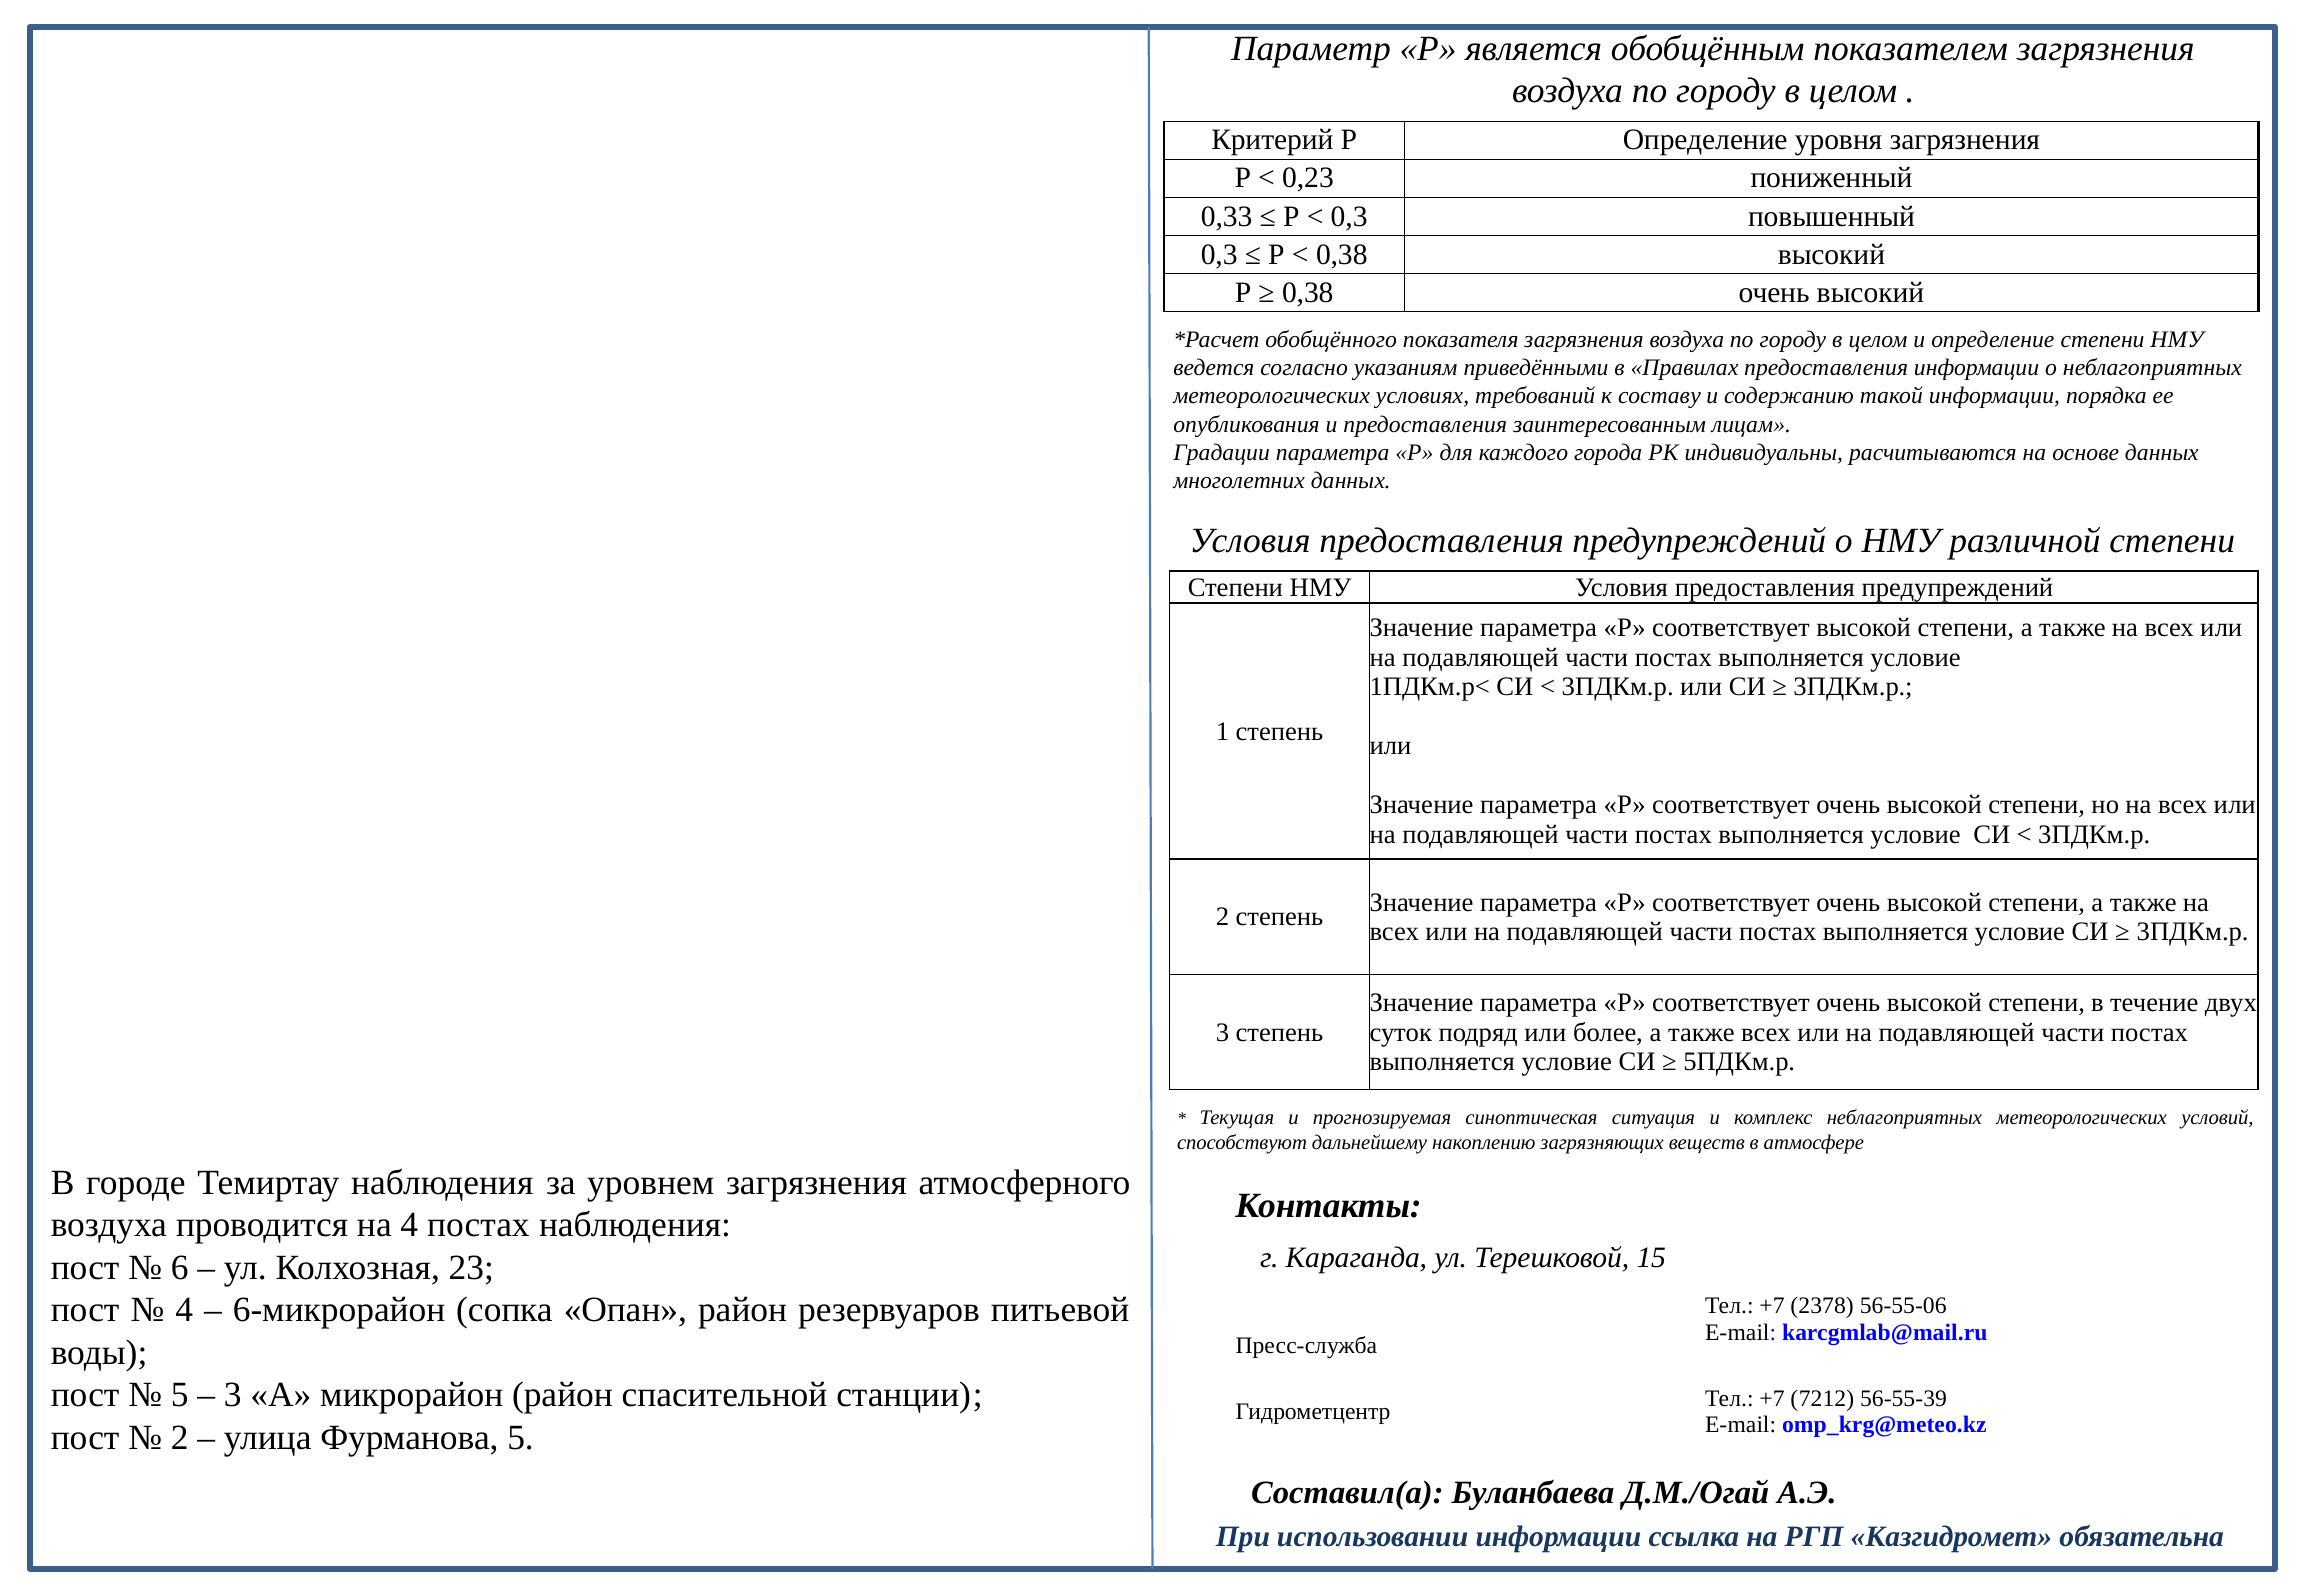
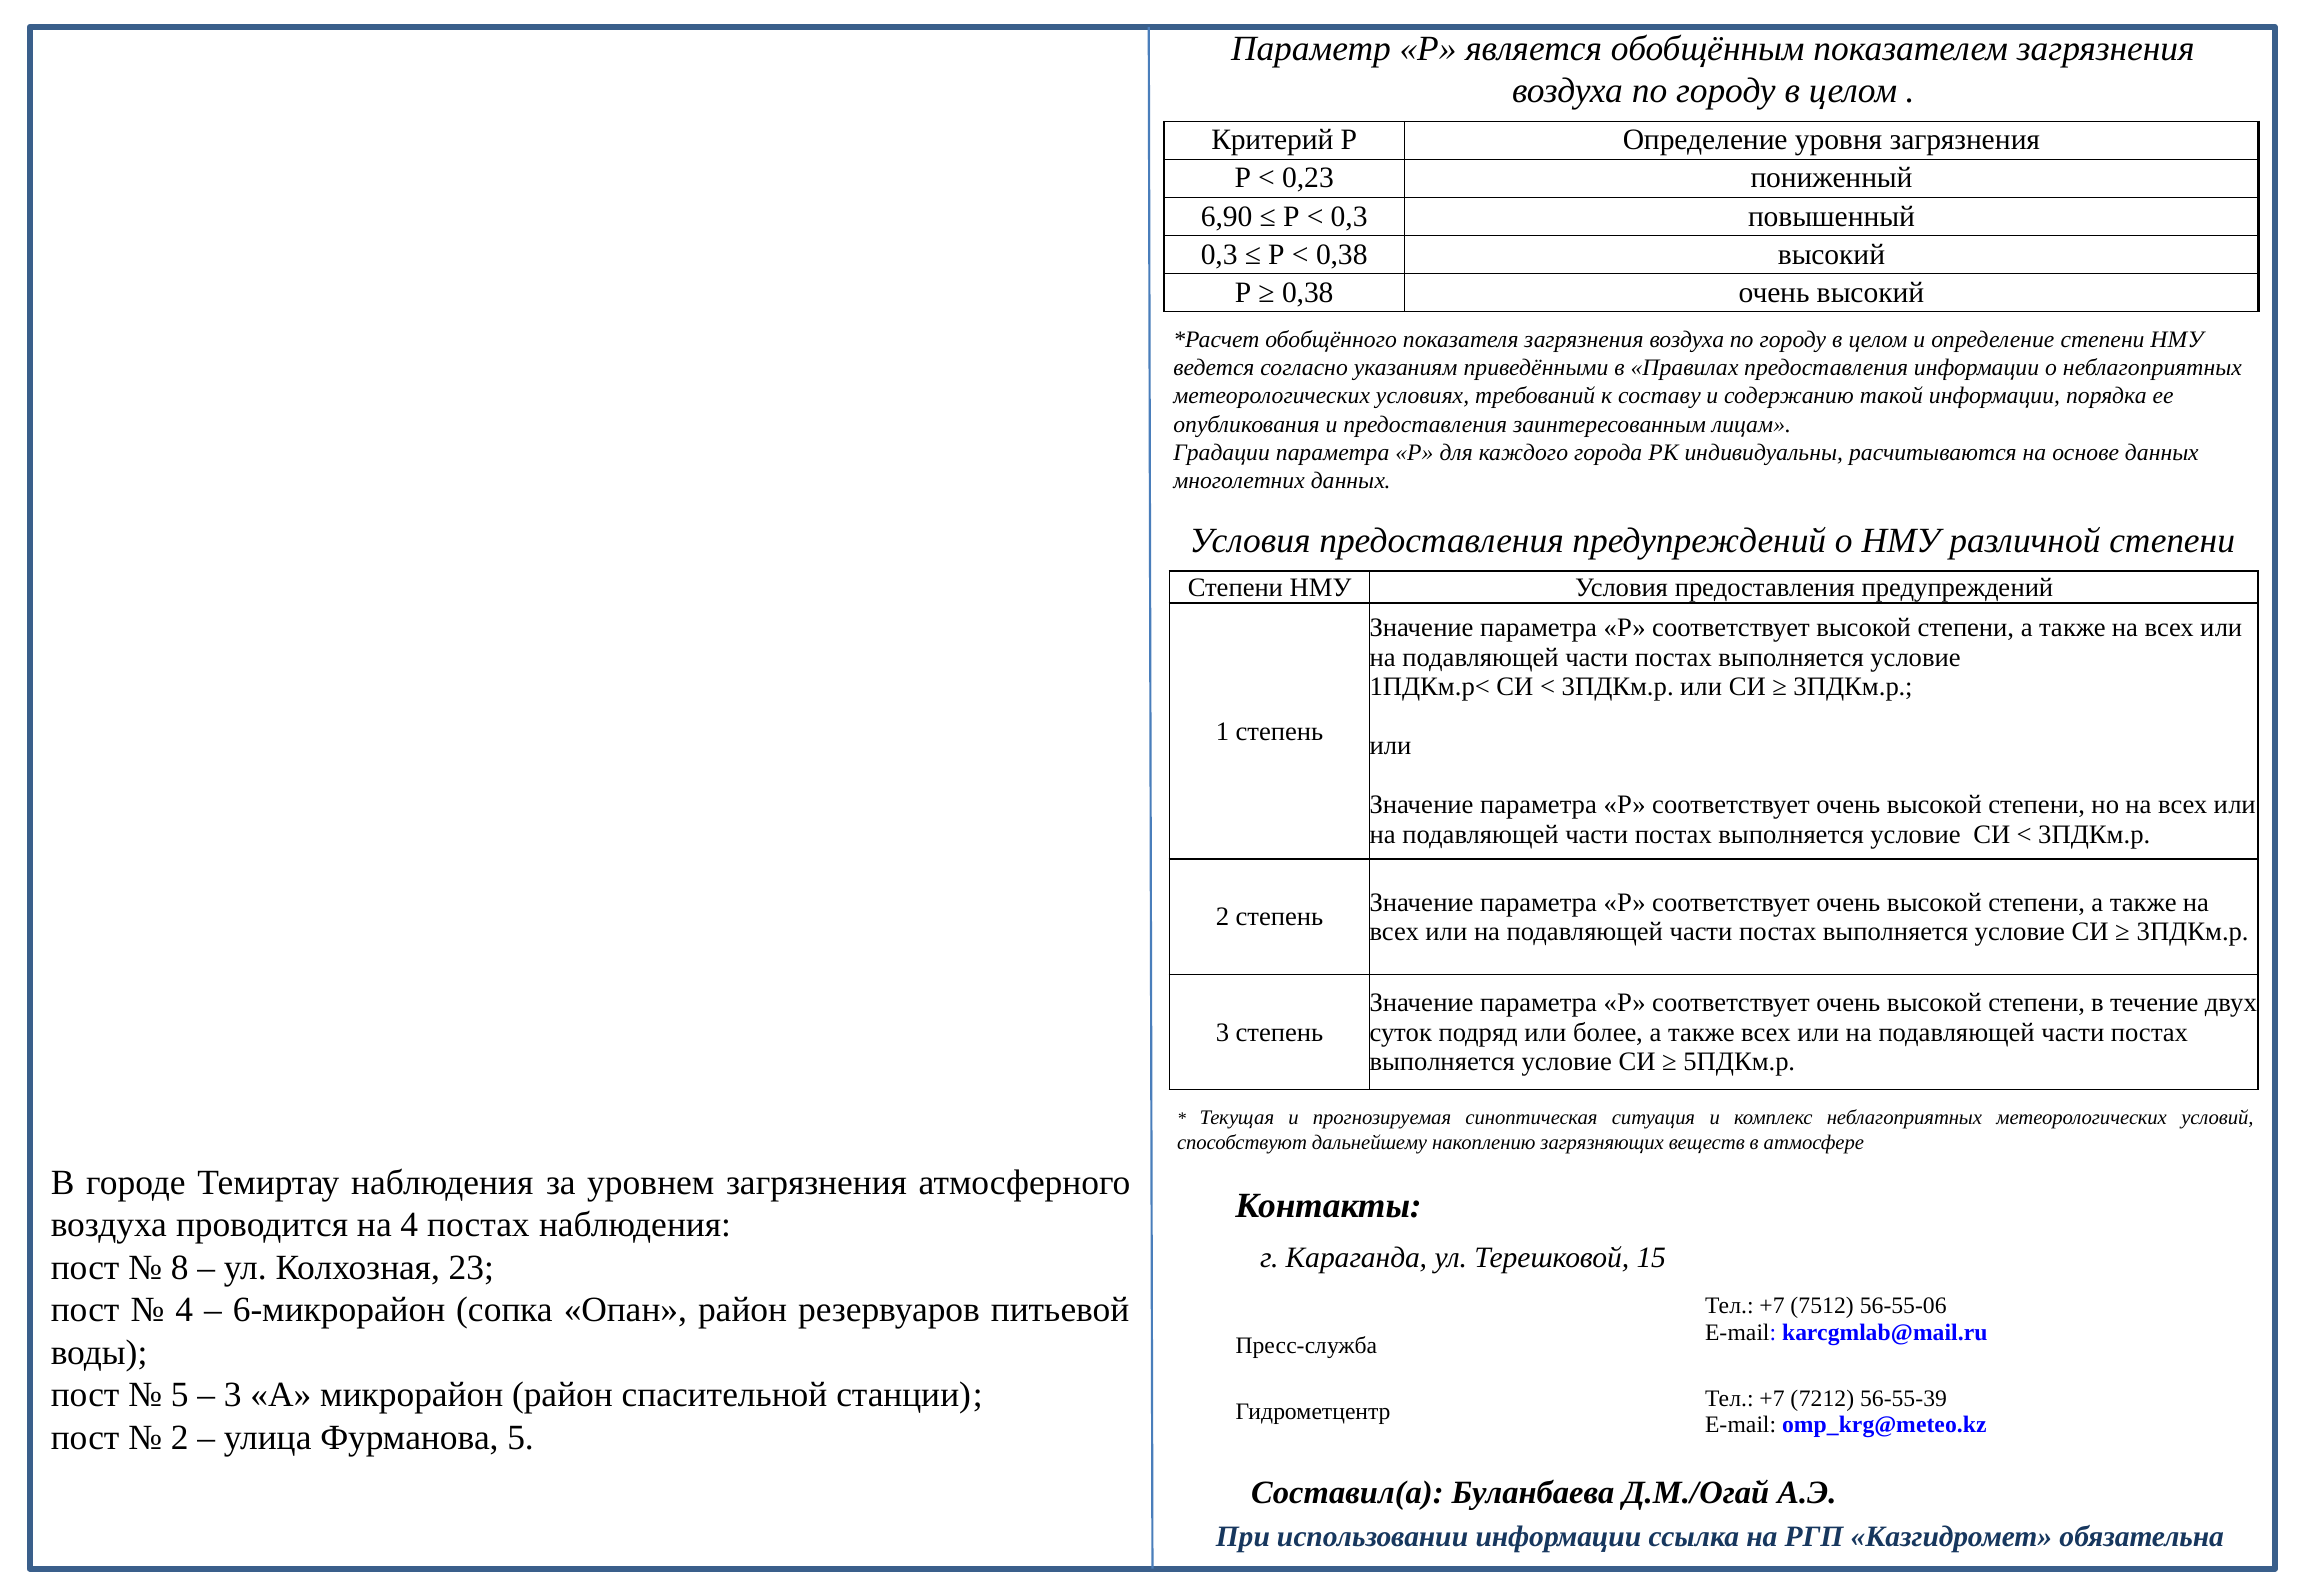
0,33: 0,33 -> 6,90
6: 6 -> 8
2378: 2378 -> 7512
